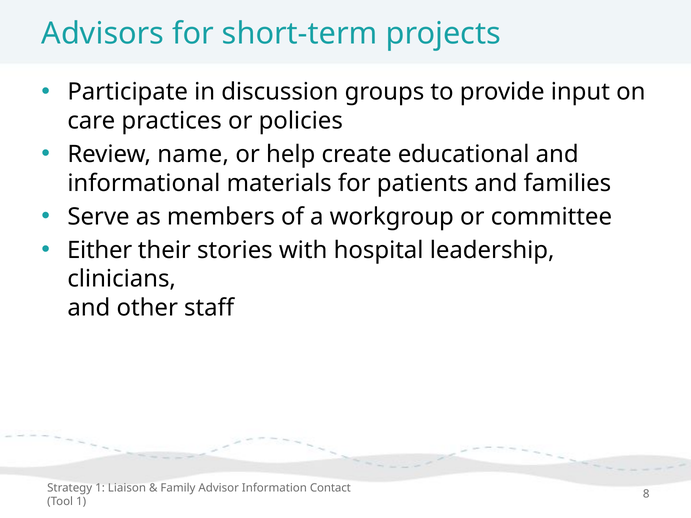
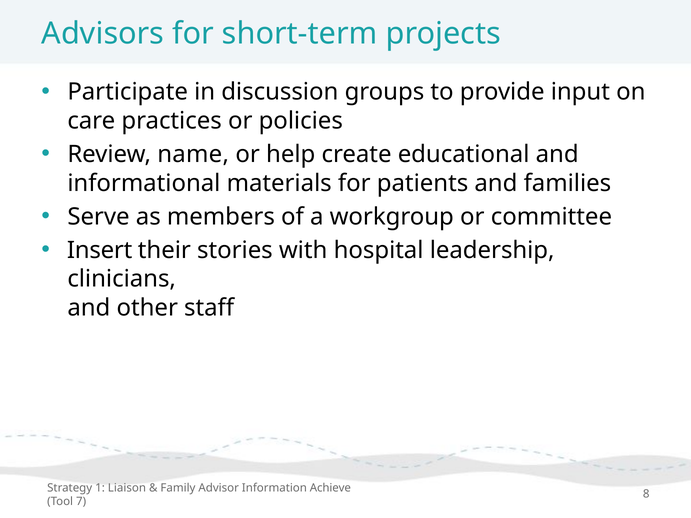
Either: Either -> Insert
Contact: Contact -> Achieve
Tool 1: 1 -> 7
